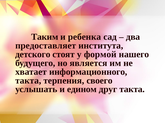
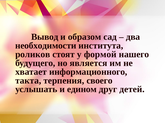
Таким: Таким -> Вывод
ребенка: ребенка -> образом
предоставляет: предоставляет -> необходимости
детского: детского -> роликов
друг такта: такта -> детей
